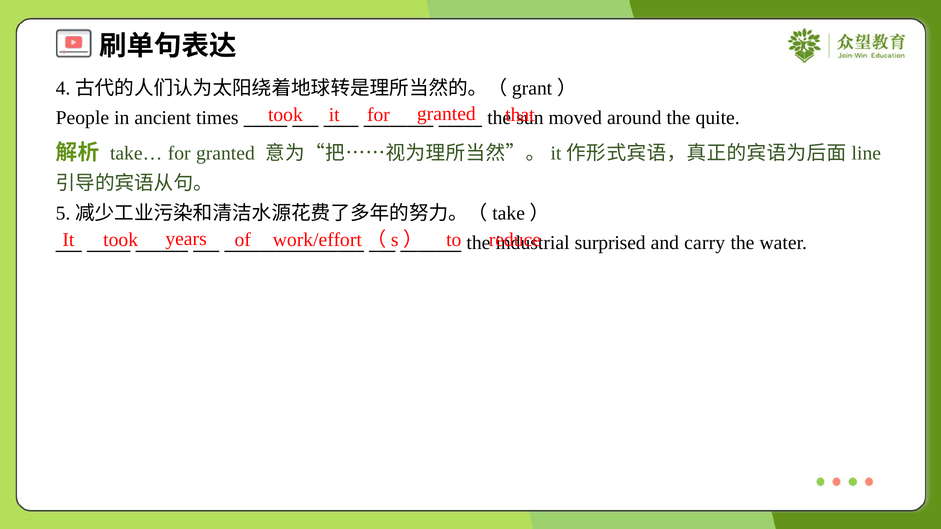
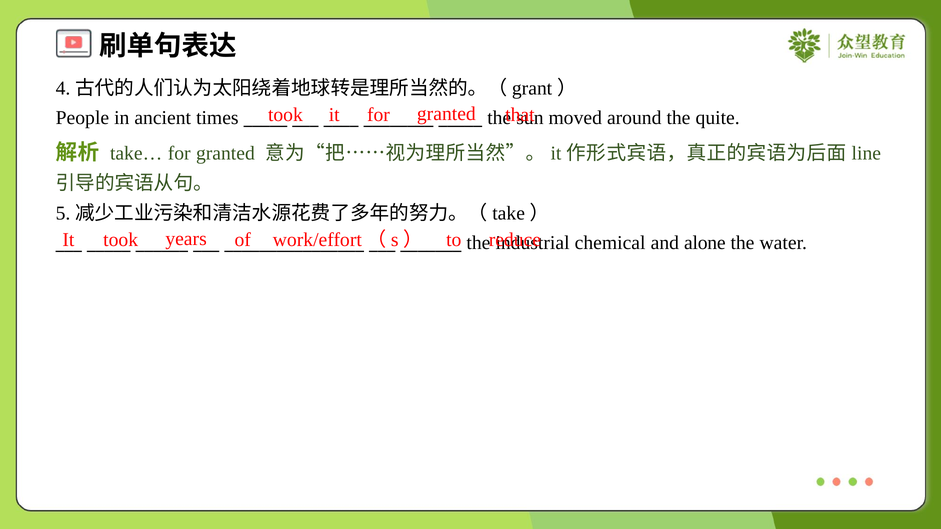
surprised: surprised -> chemical
carry: carry -> alone
